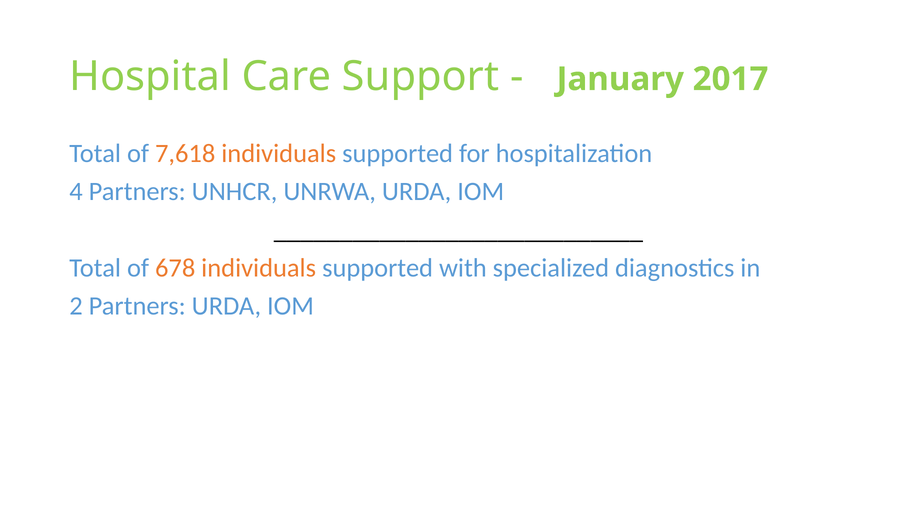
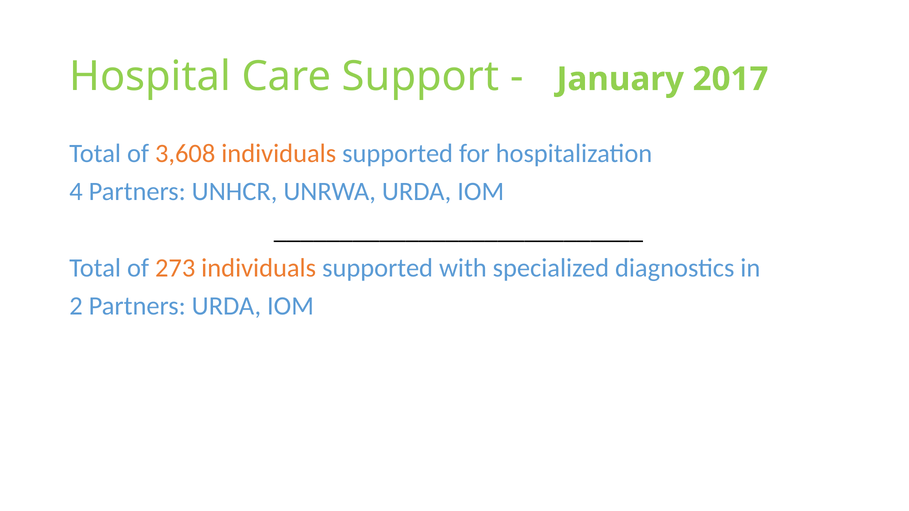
7,618: 7,618 -> 3,608
678: 678 -> 273
